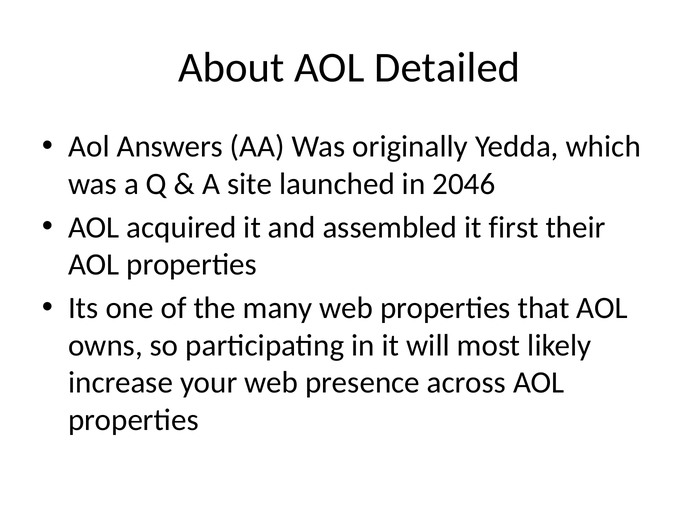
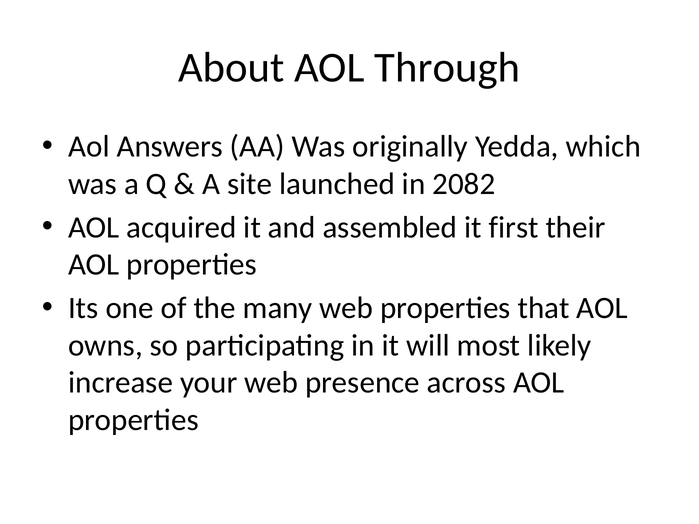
Detailed: Detailed -> Through
2046: 2046 -> 2082
